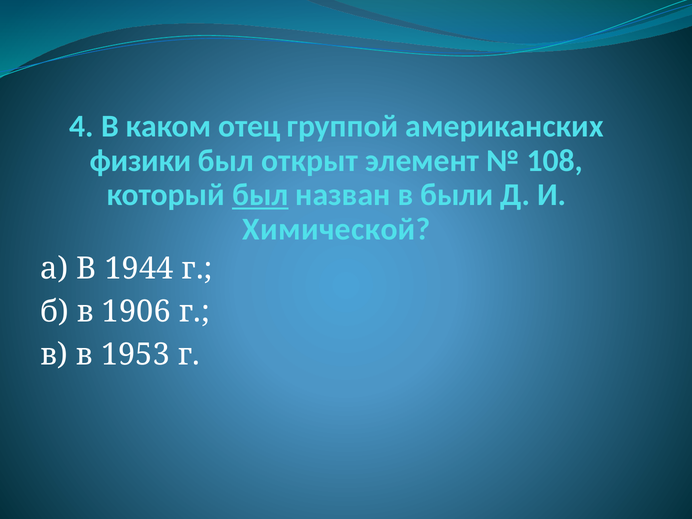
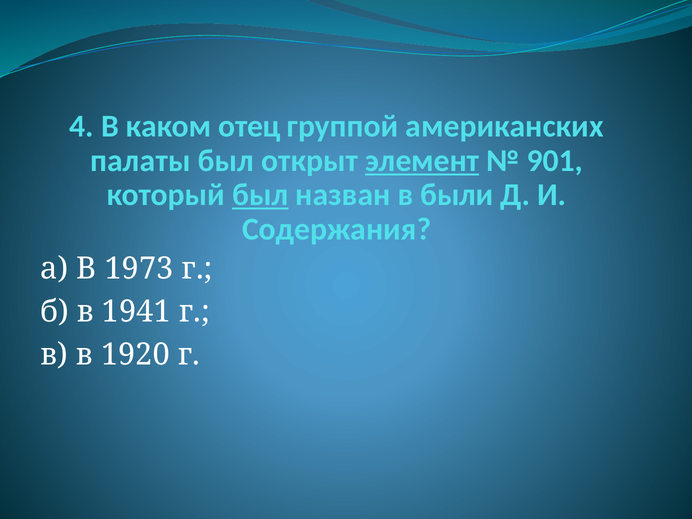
физики: физики -> палаты
элемент underline: none -> present
108: 108 -> 901
Химической: Химической -> Содержания
1944: 1944 -> 1973
1906: 1906 -> 1941
1953: 1953 -> 1920
